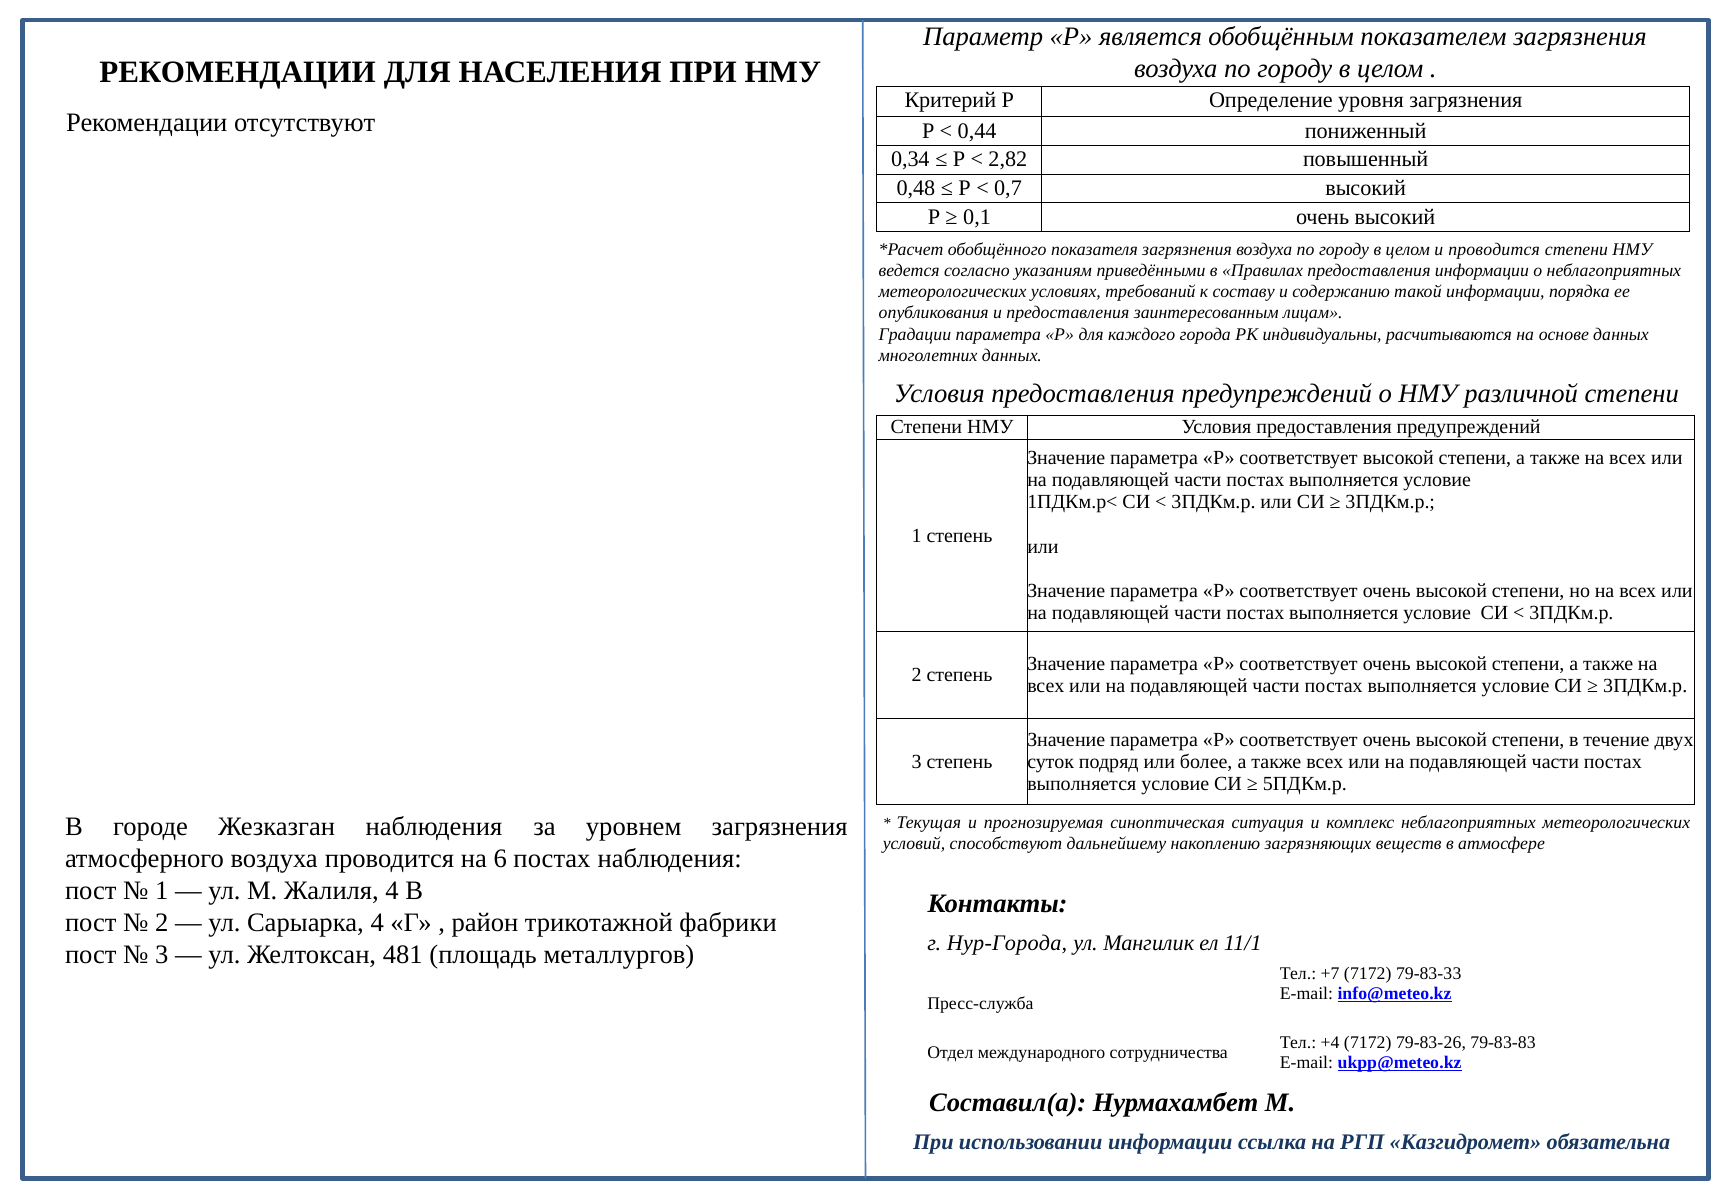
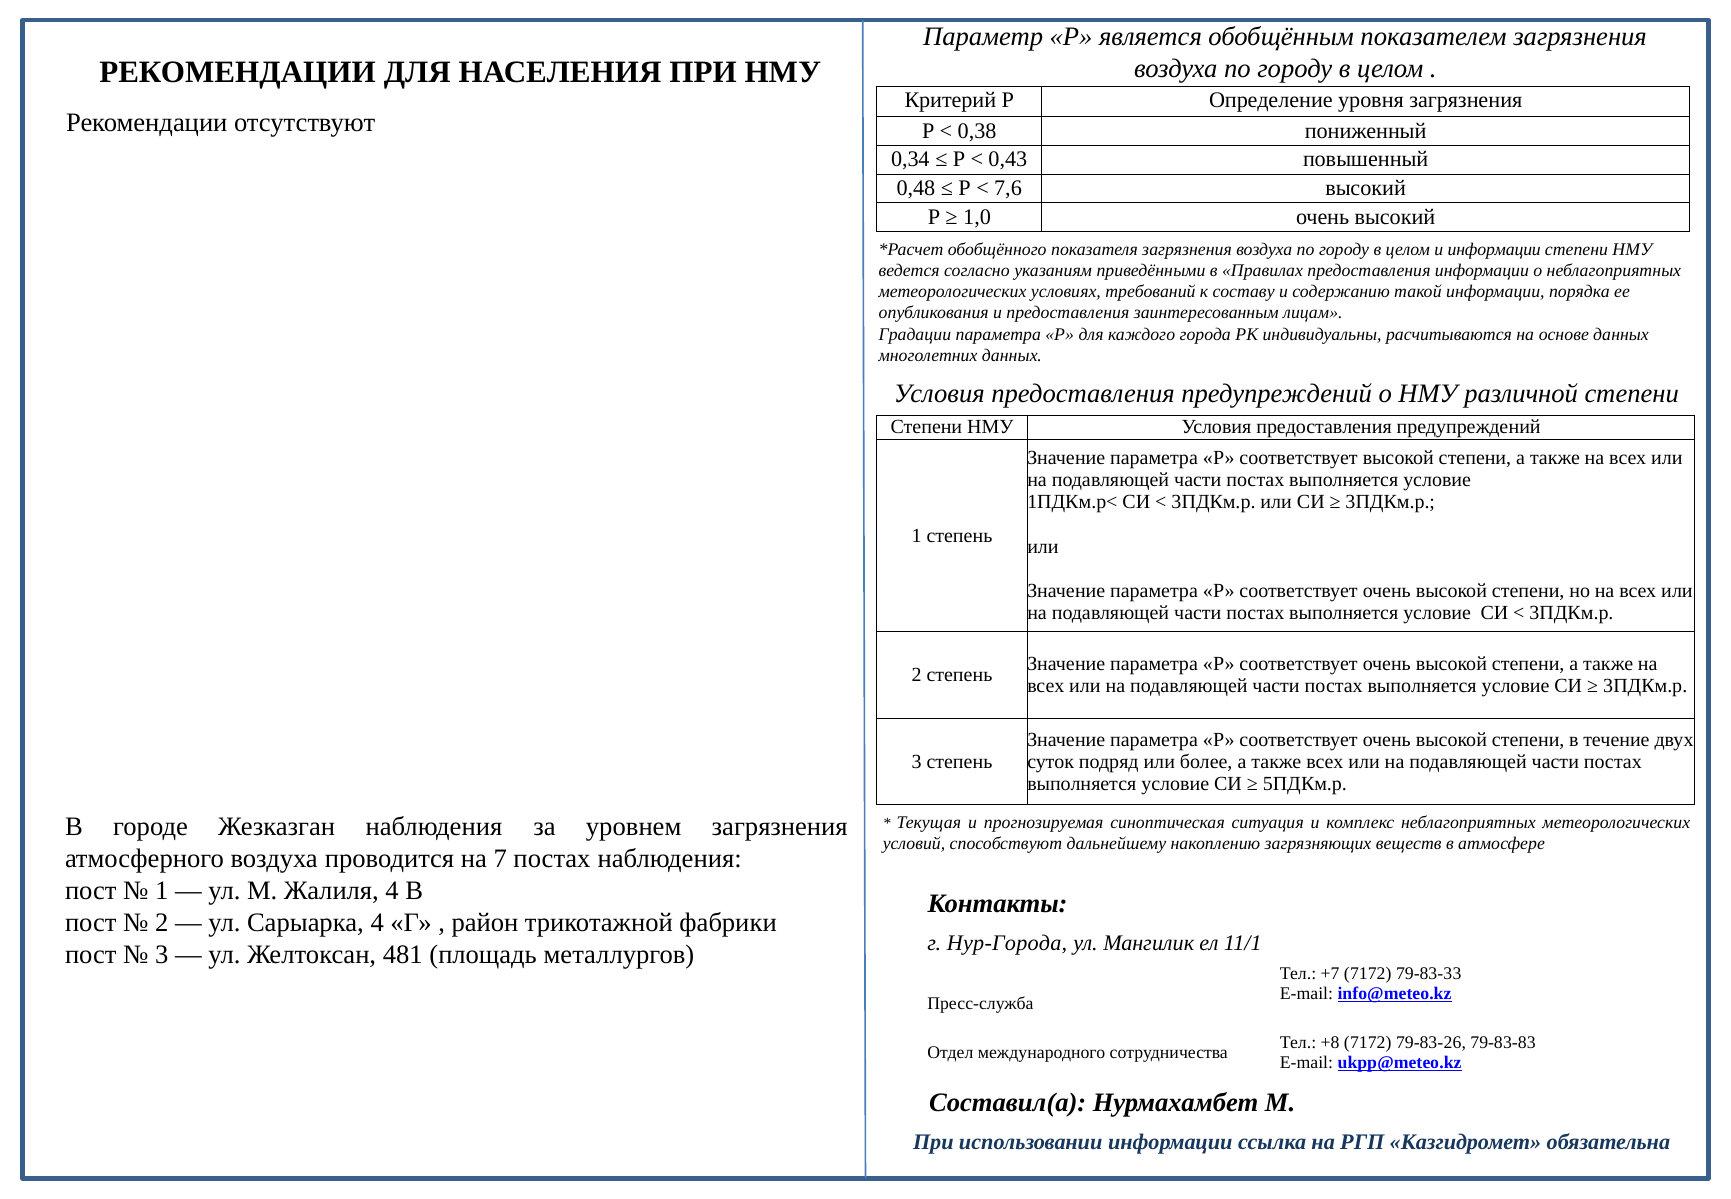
0,44: 0,44 -> 0,38
2,82: 2,82 -> 0,43
0,7: 0,7 -> 7,6
0,1: 0,1 -> 1,0
и проводится: проводится -> информации
6: 6 -> 7
+4: +4 -> +8
